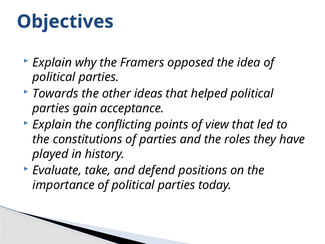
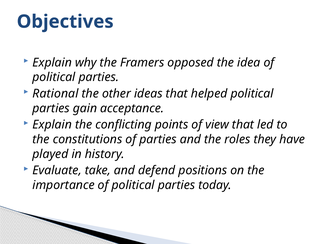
Towards: Towards -> Rational
